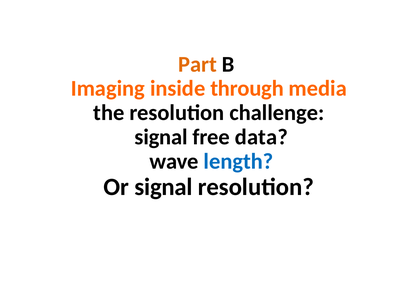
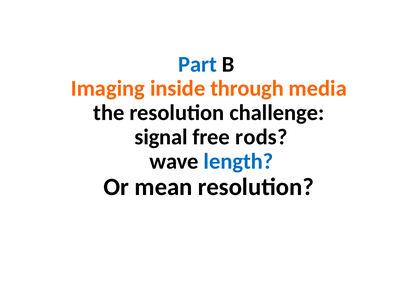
Part colour: orange -> blue
data: data -> rods
Or signal: signal -> mean
